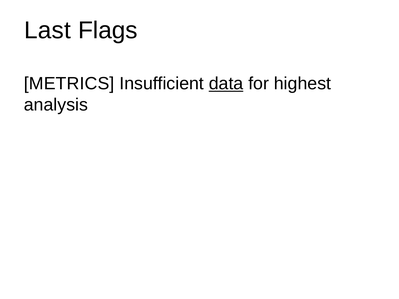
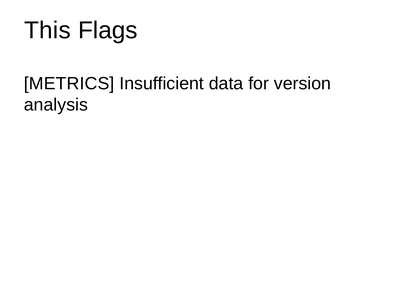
Last: Last -> This
data underline: present -> none
highest: highest -> version
